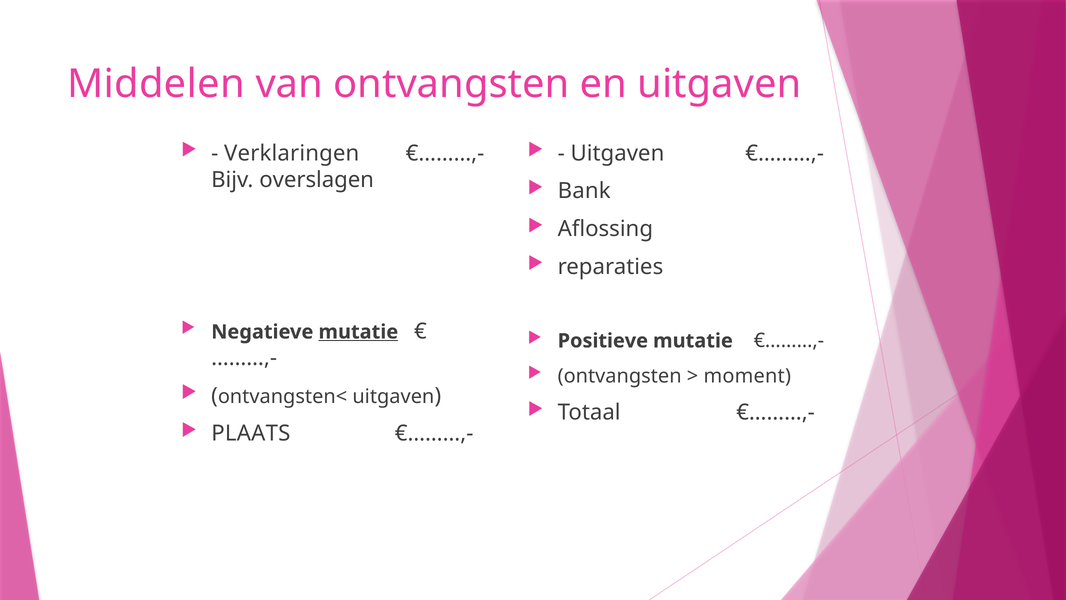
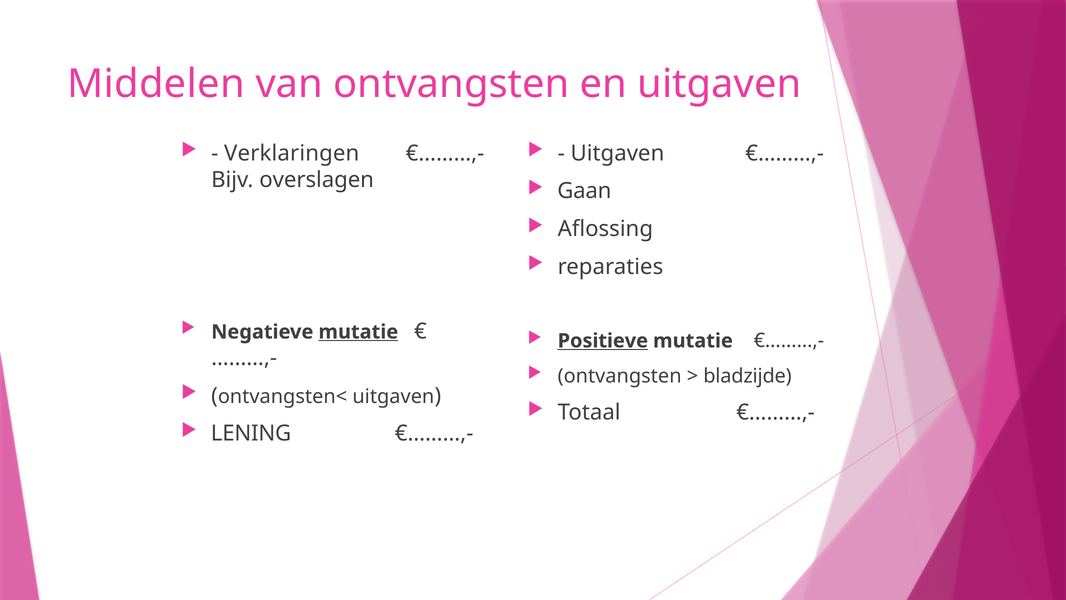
Bank: Bank -> Gaan
Positieve underline: none -> present
moment: moment -> bladzijde
PLAATS: PLAATS -> LENING
